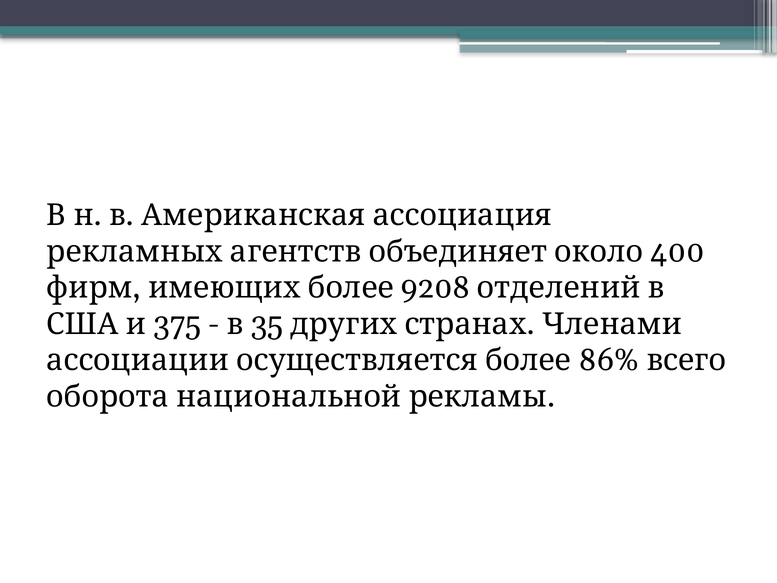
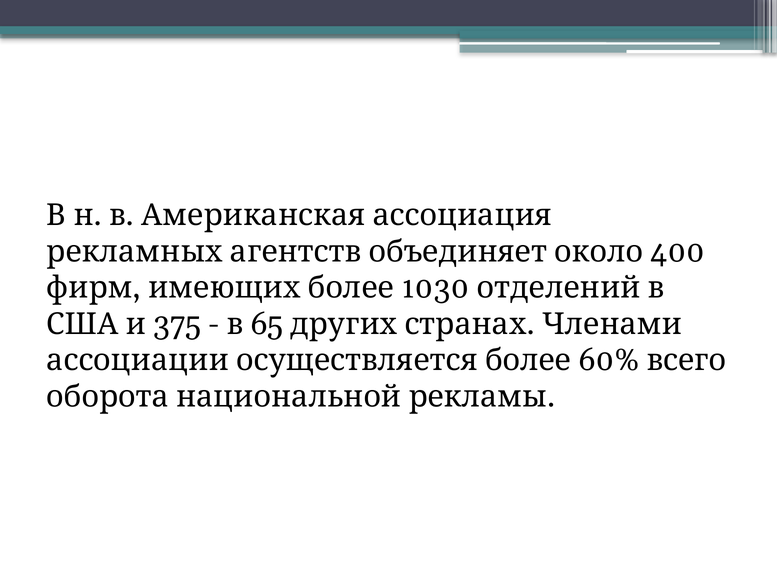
9208: 9208 -> 1030
35: 35 -> 65
86%: 86% -> 60%
